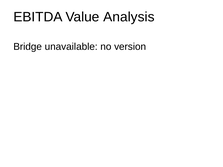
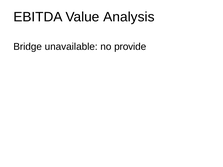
version: version -> provide
